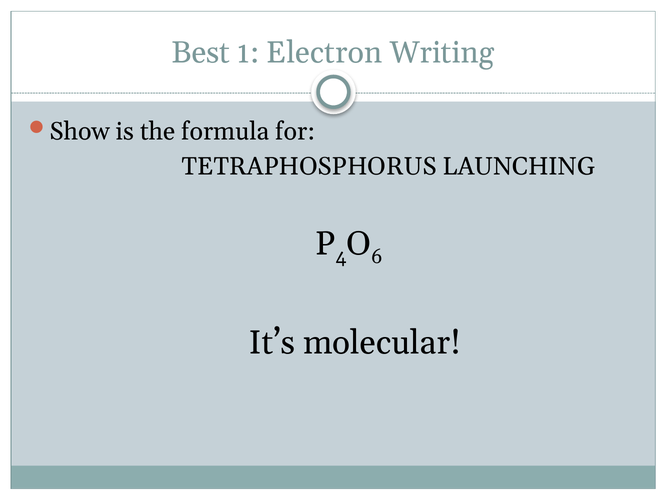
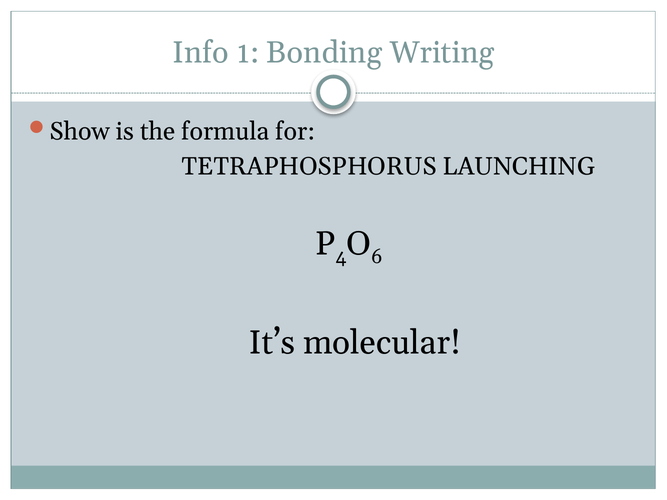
Best: Best -> Info
Electron: Electron -> Bonding
